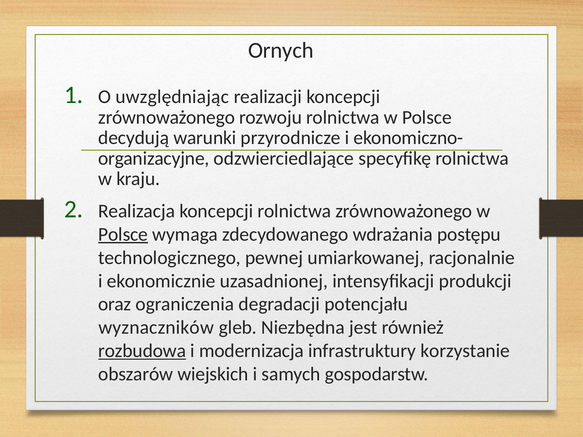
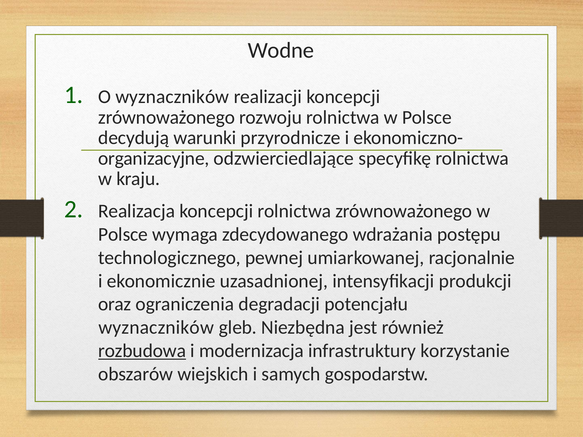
Ornych: Ornych -> Wodne
O uwzględniając: uwzględniając -> wyznaczników
Polsce at (123, 234) underline: present -> none
